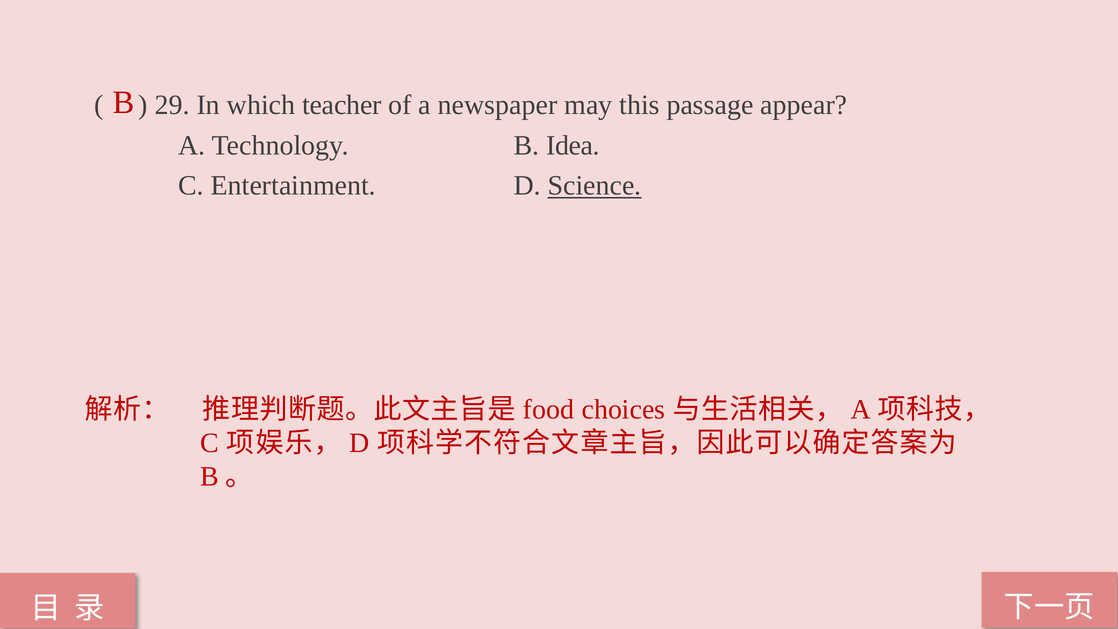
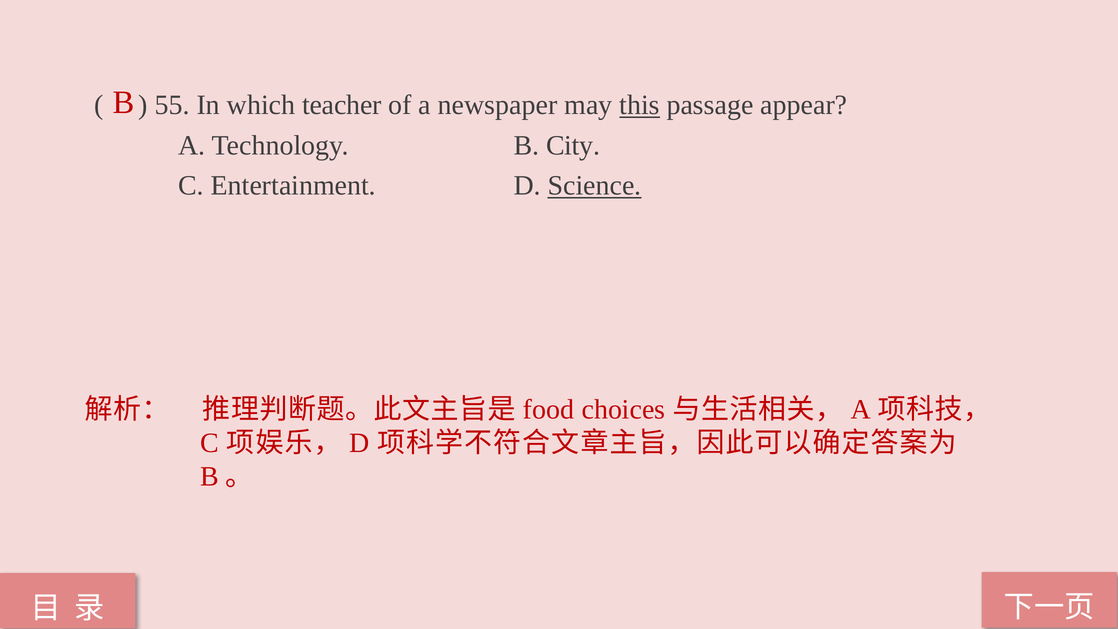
29: 29 -> 55
this underline: none -> present
Idea: Idea -> City
